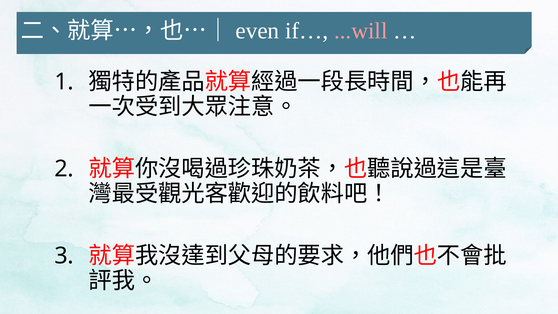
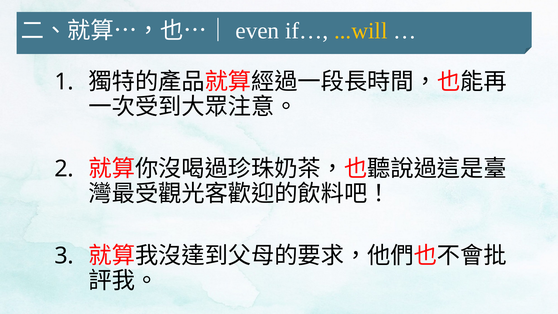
...will colour: pink -> yellow
